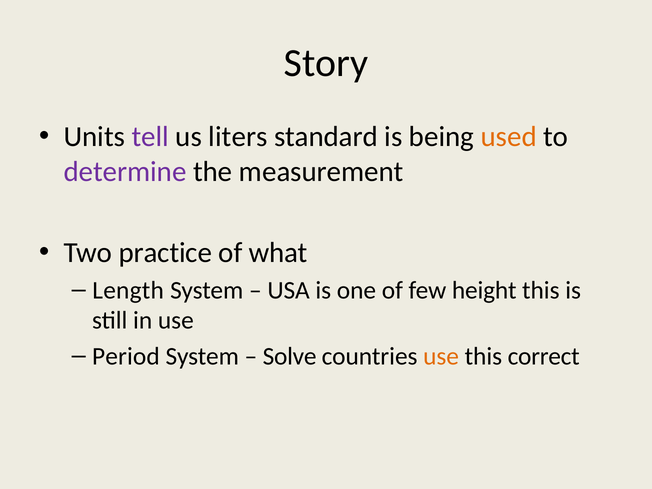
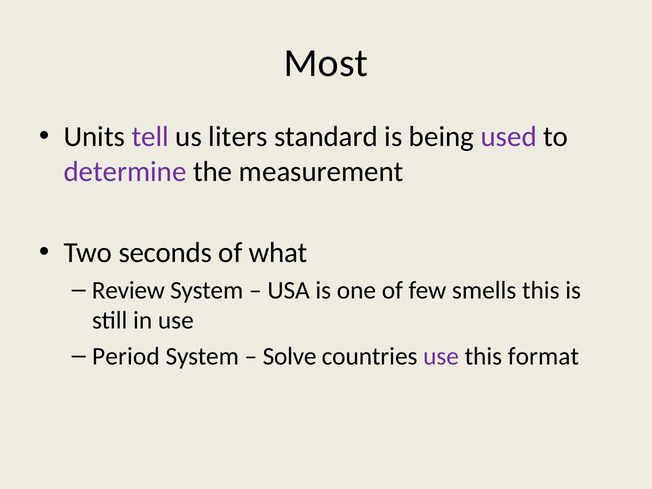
Story: Story -> Most
used colour: orange -> purple
practice: practice -> seconds
Length: Length -> Review
height: height -> smells
use at (441, 356) colour: orange -> purple
correct: correct -> format
